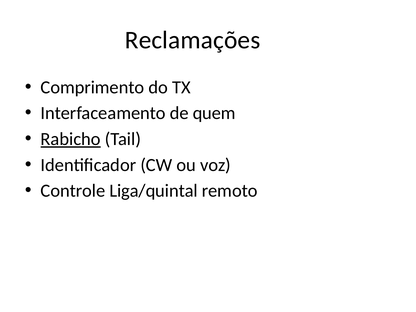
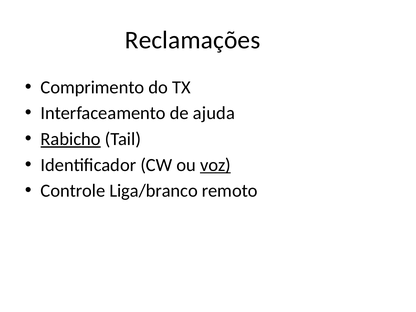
quem: quem -> ajuda
voz underline: none -> present
Liga/quintal: Liga/quintal -> Liga/branco
